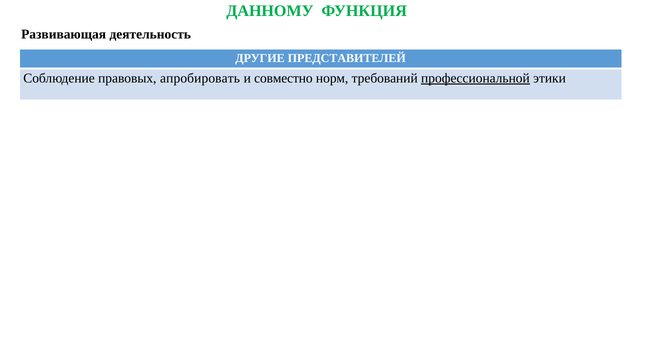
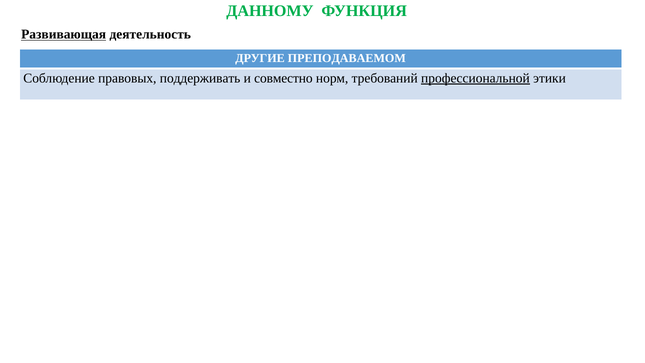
Развивающая underline: none -> present
ПРЕДСТАВИТЕЛЕЙ: ПРЕДСТАВИТЕЛЕЙ -> ПРЕПОДАВАЕМОМ
апробировать: апробировать -> поддерживать
